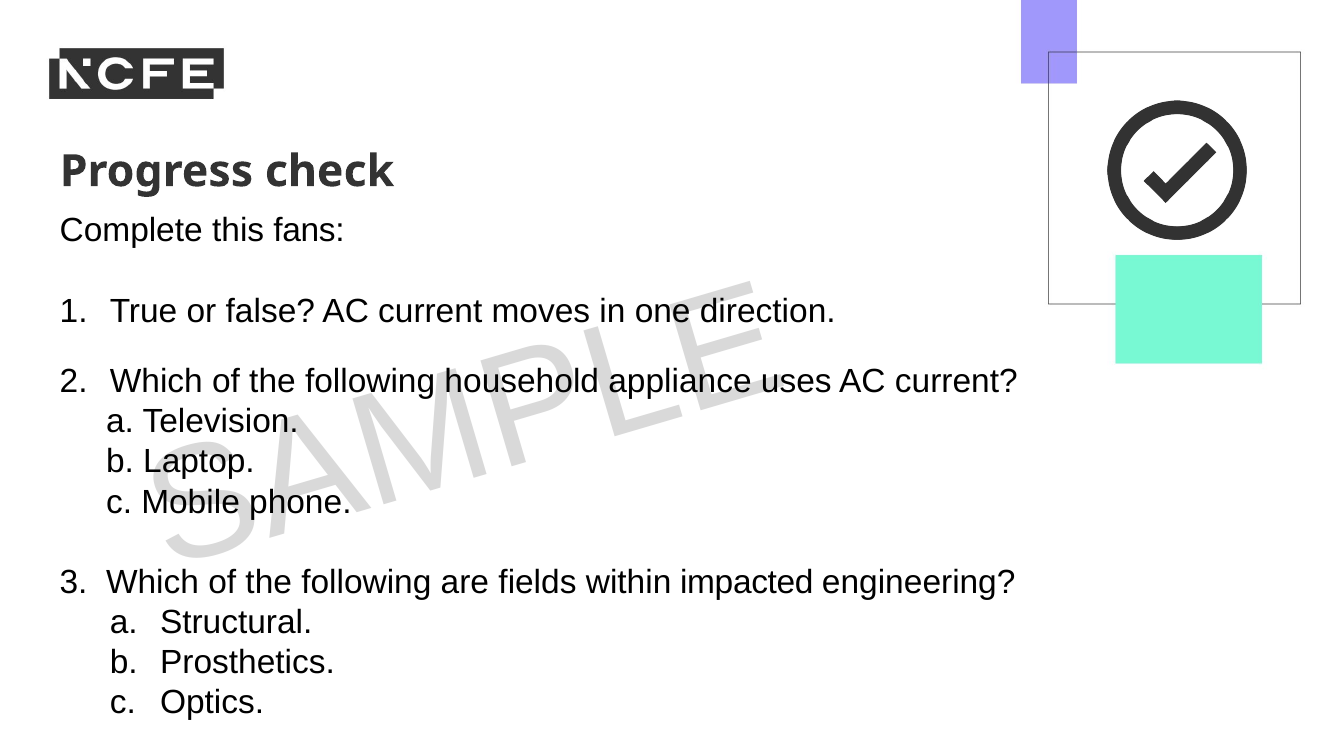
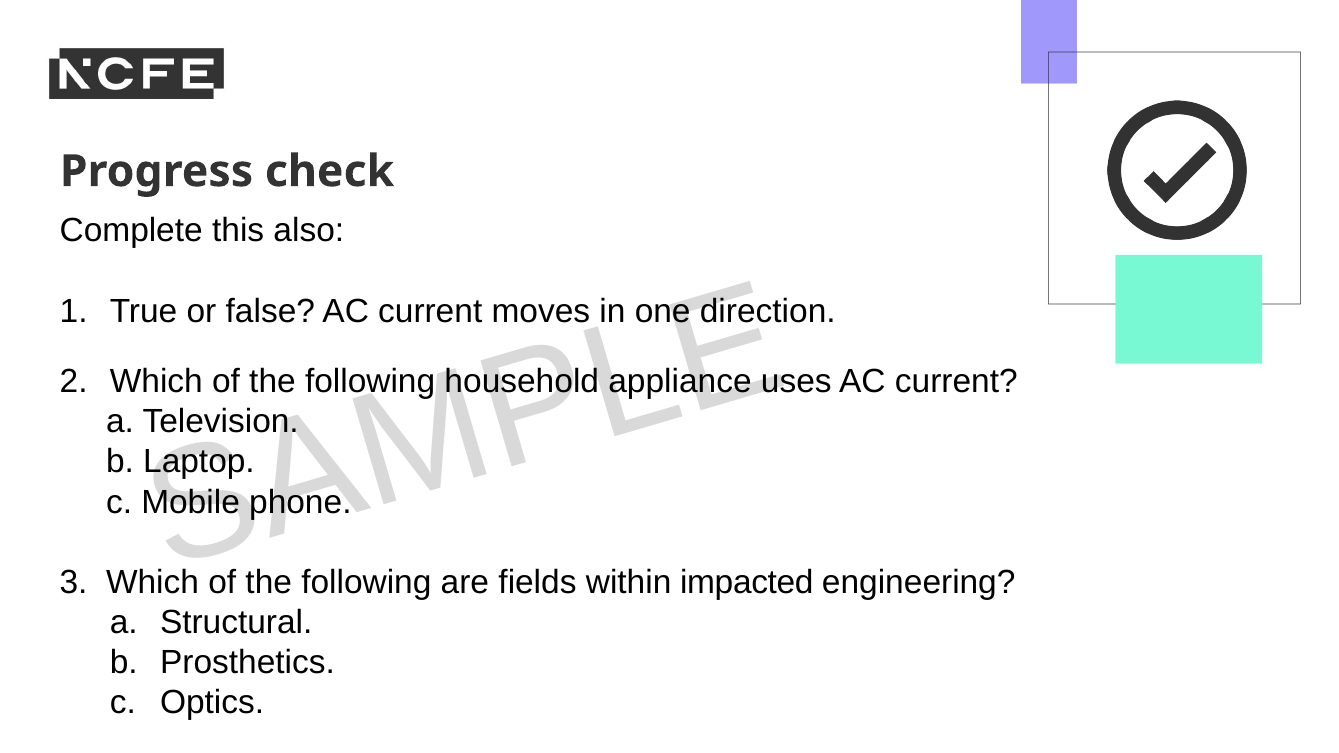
fans: fans -> also
